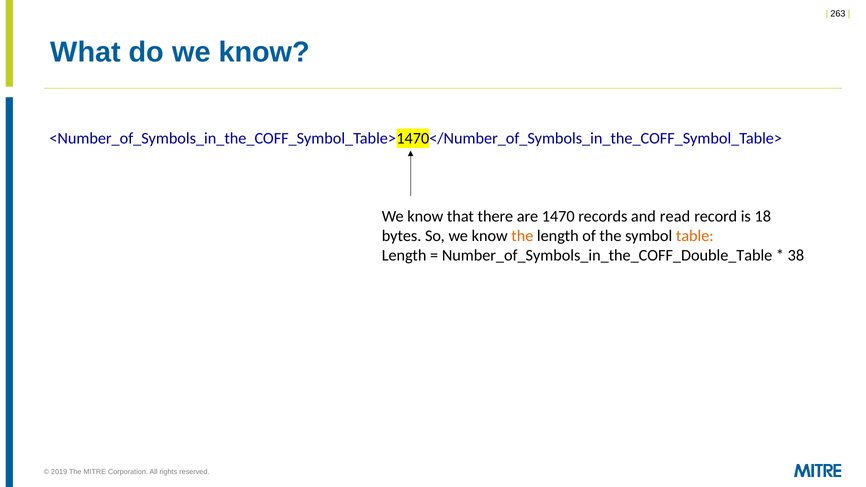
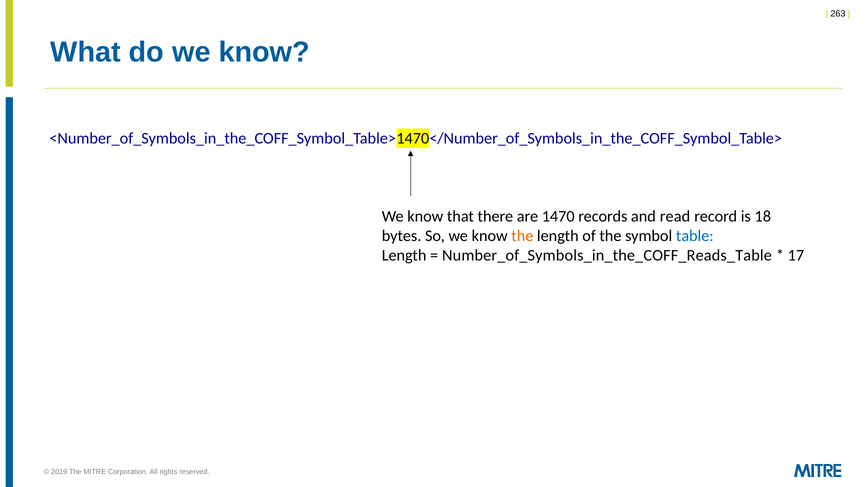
table colour: orange -> blue
Number_of_Symbols_in_the_COFF_Double_Table: Number_of_Symbols_in_the_COFF_Double_Table -> Number_of_Symbols_in_the_COFF_Reads_Table
38: 38 -> 17
